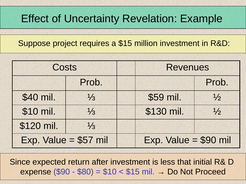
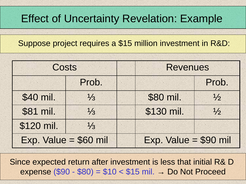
⅓ $59: $59 -> $80
$10 at (30, 112): $10 -> $81
$57: $57 -> $60
